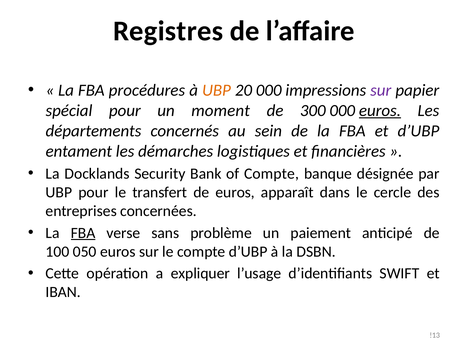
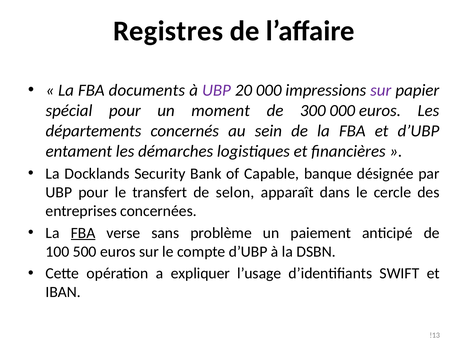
procédures: procédures -> documents
UBP at (216, 90) colour: orange -> purple
euros at (380, 111) underline: present -> none
of Compte: Compte -> Capable
de euros: euros -> selon
050: 050 -> 500
